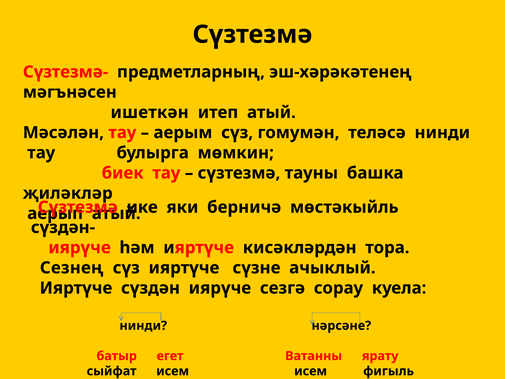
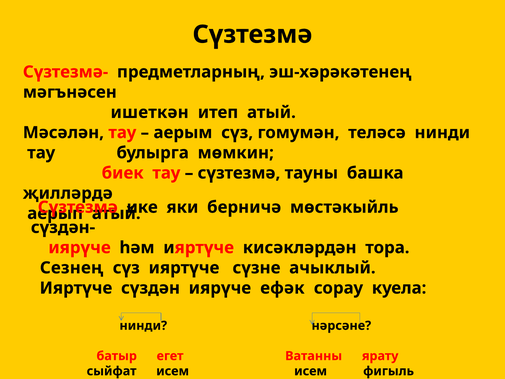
җиләкләр: җиләкләр -> җилләрдә
сезгә: сезгә -> ефәк
